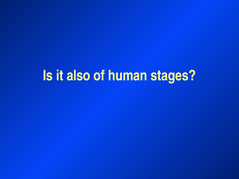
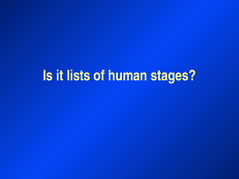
also: also -> lists
